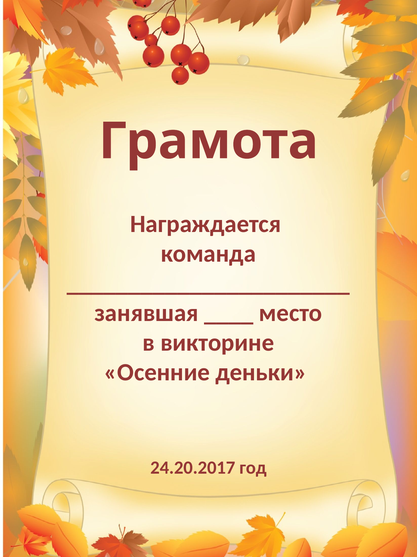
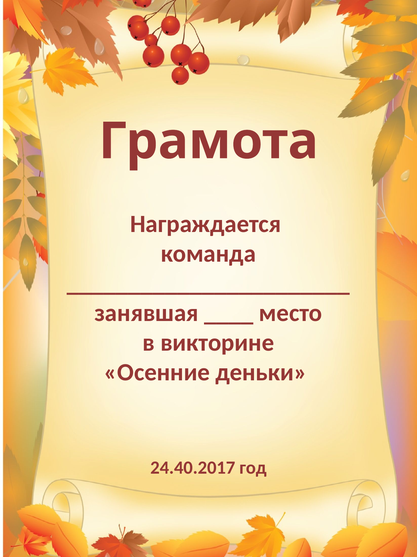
24.20.2017: 24.20.2017 -> 24.40.2017
